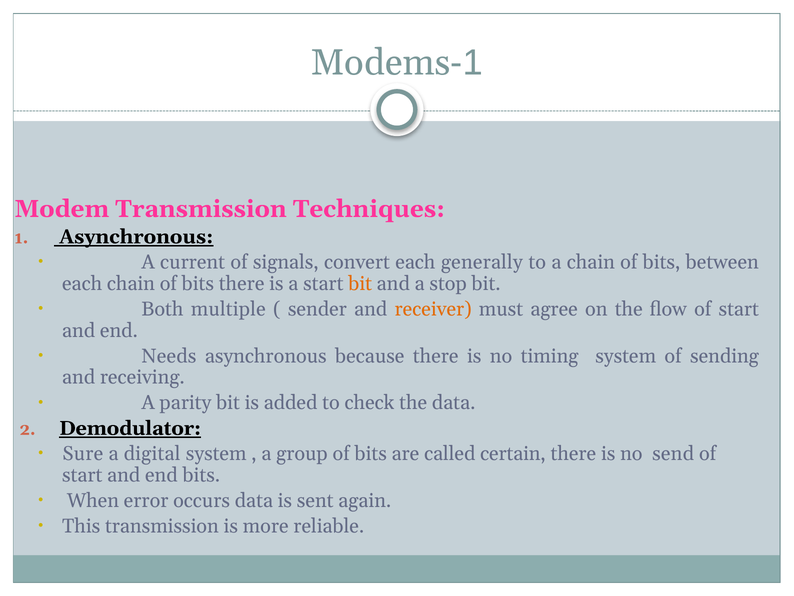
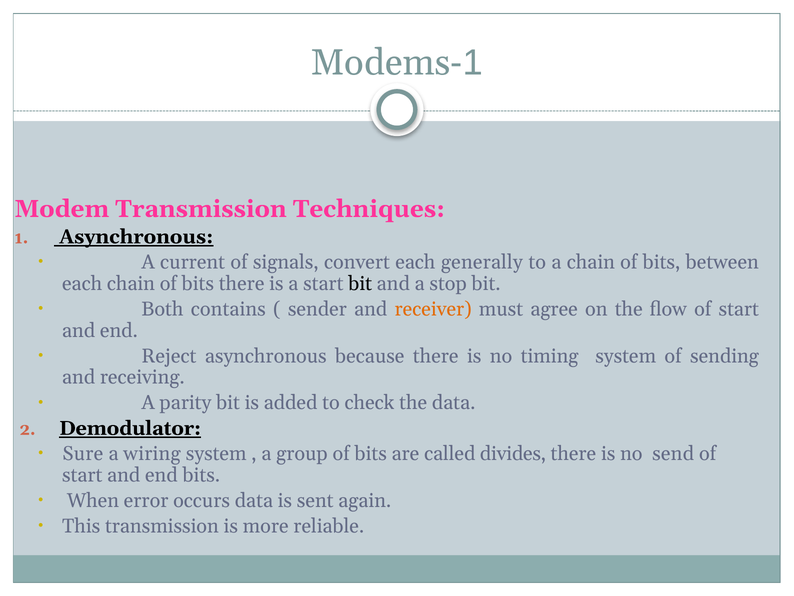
bit at (360, 283) colour: orange -> black
multiple: multiple -> contains
Needs: Needs -> Reject
digital: digital -> wiring
certain: certain -> divides
